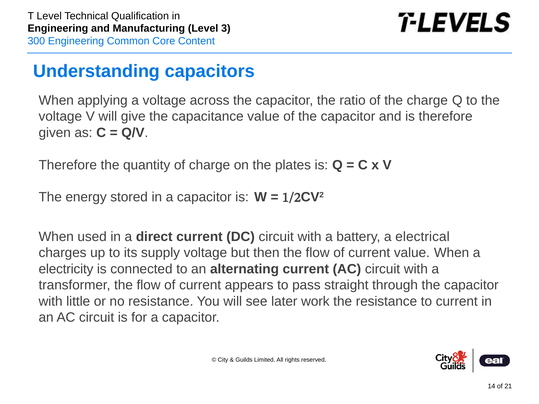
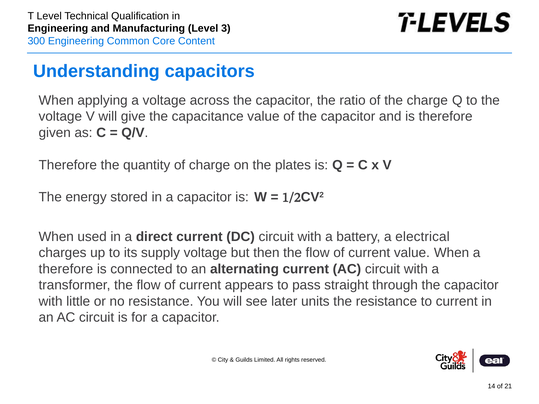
electricity at (66, 269): electricity -> therefore
work: work -> units
